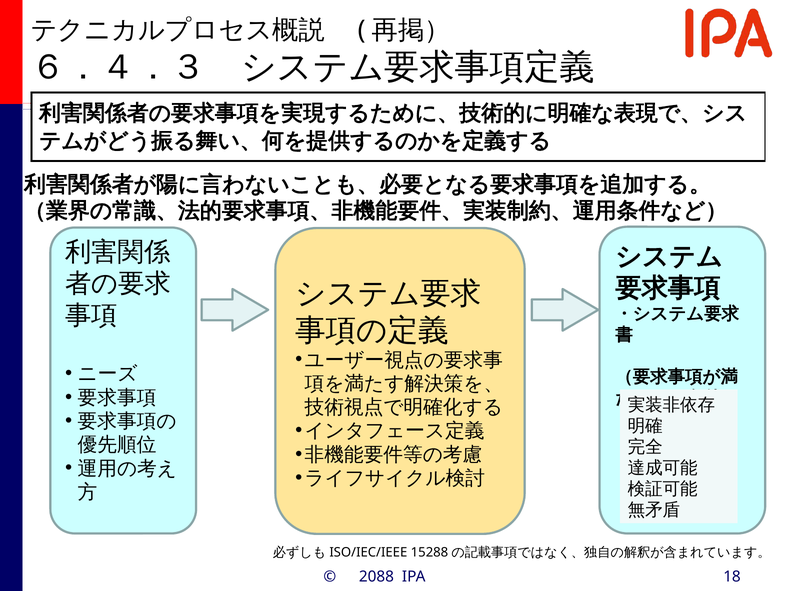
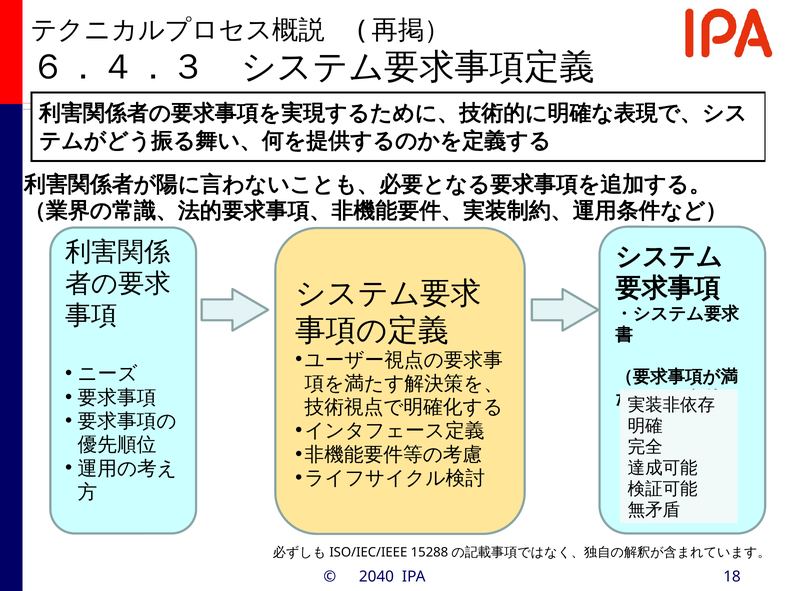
2088: 2088 -> 2040
